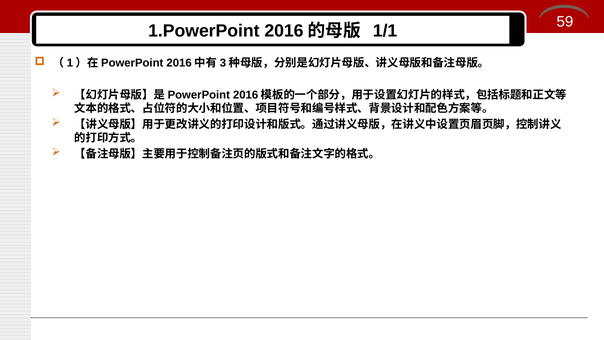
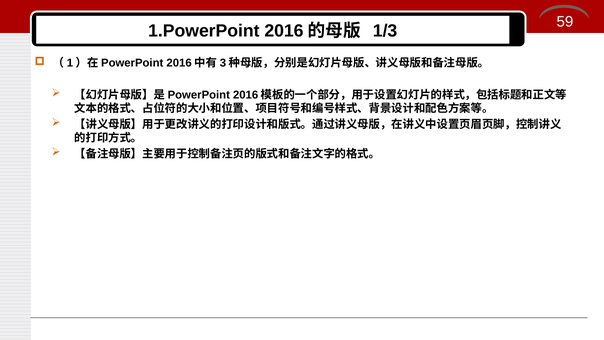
1/1: 1/1 -> 1/3
